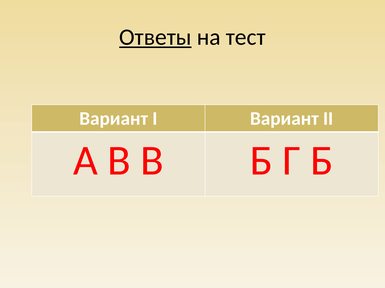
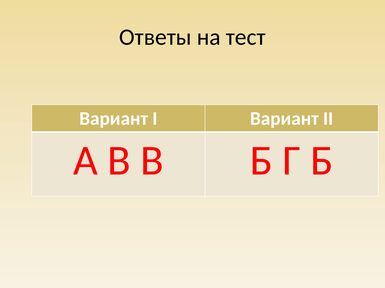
Ответы underline: present -> none
